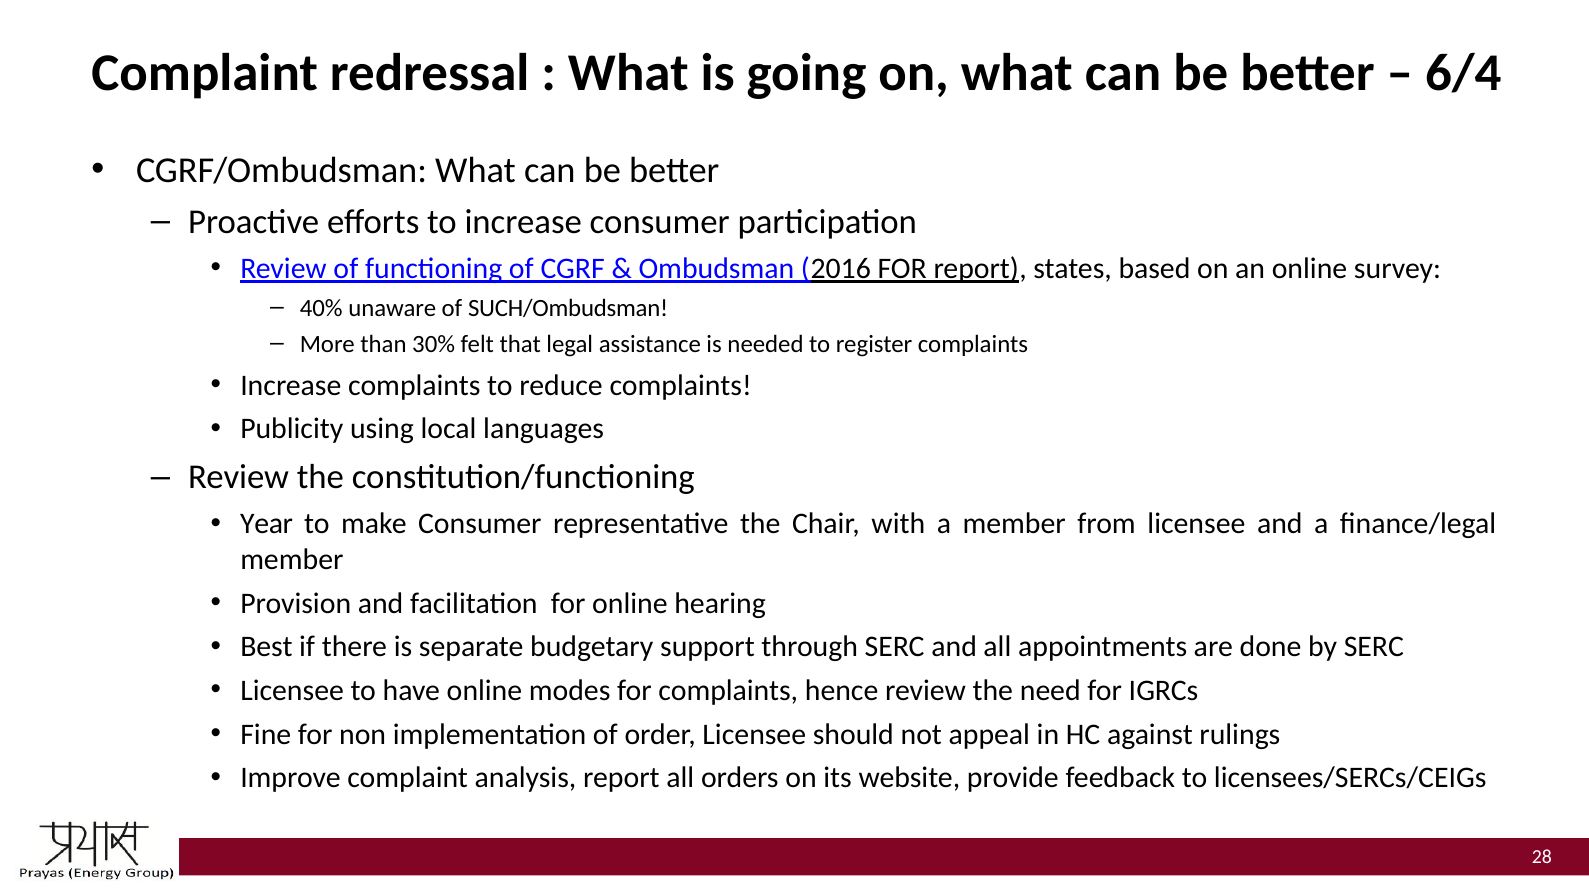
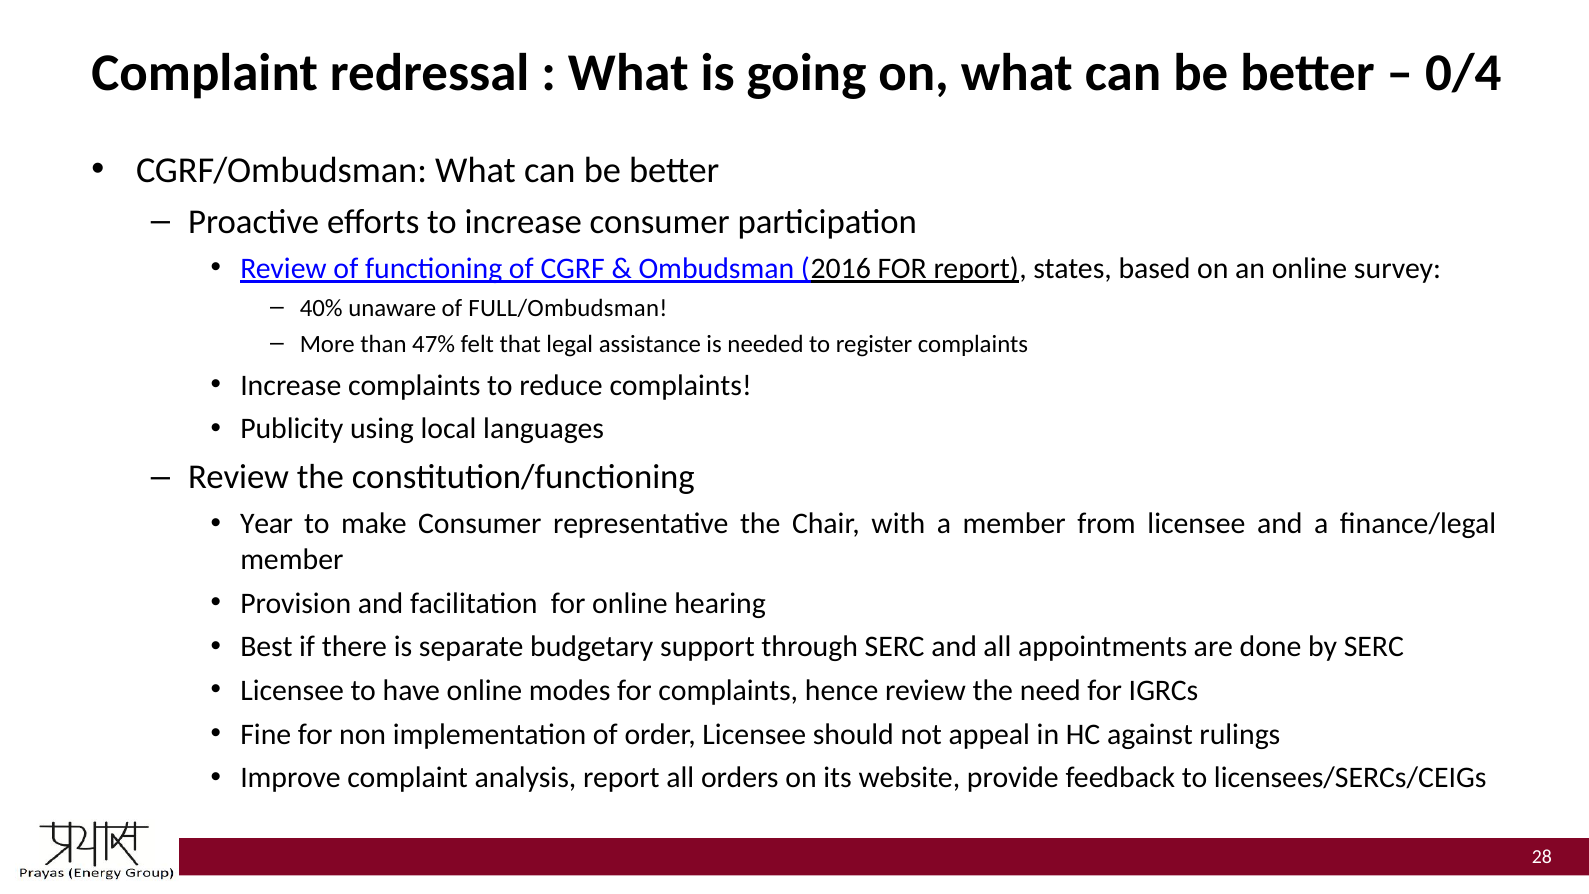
6/4: 6/4 -> 0/4
SUCH/Ombudsman: SUCH/Ombudsman -> FULL/Ombudsman
30%: 30% -> 47%
